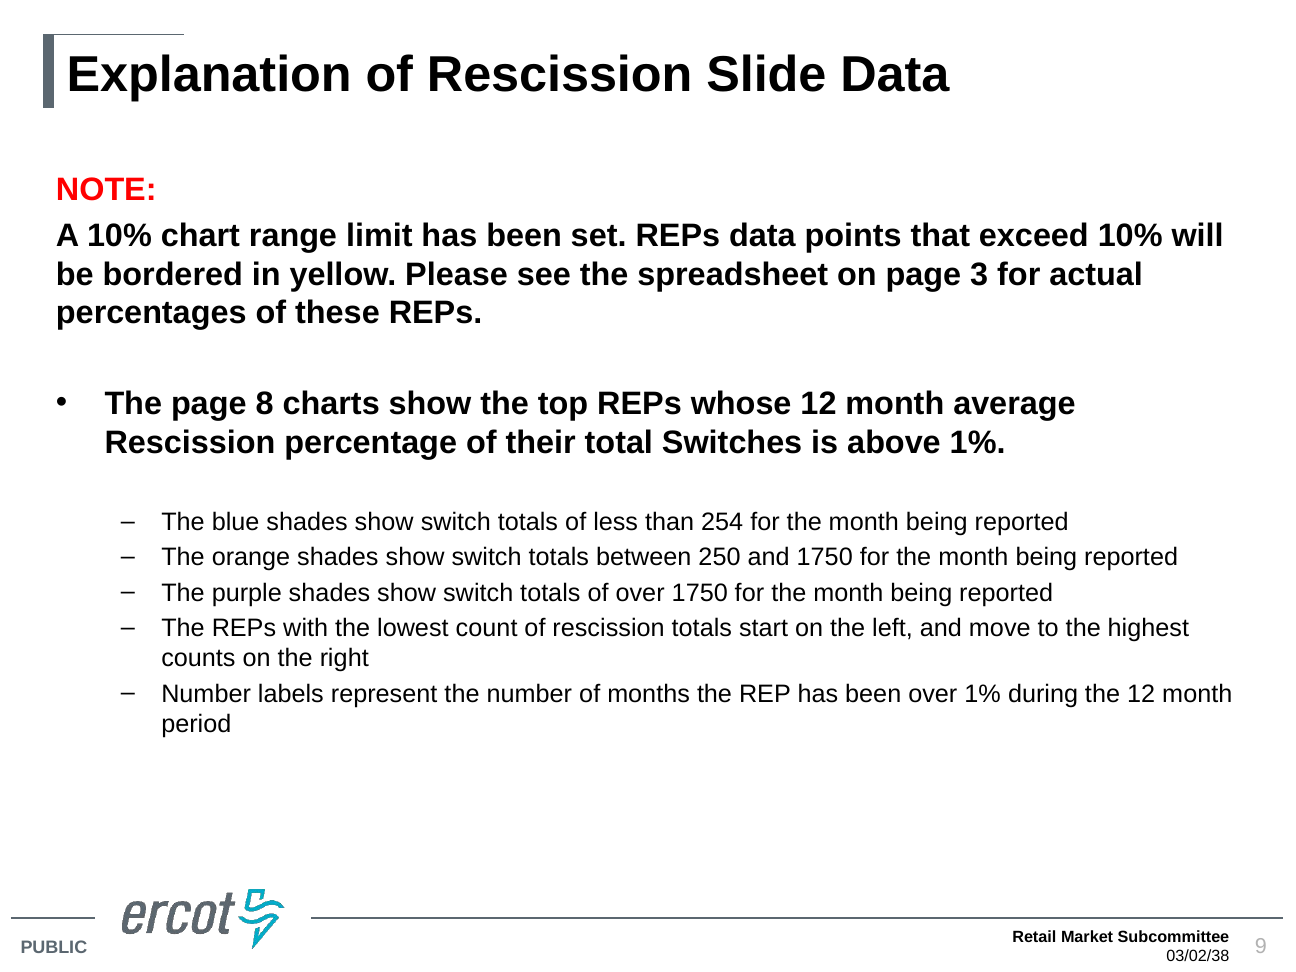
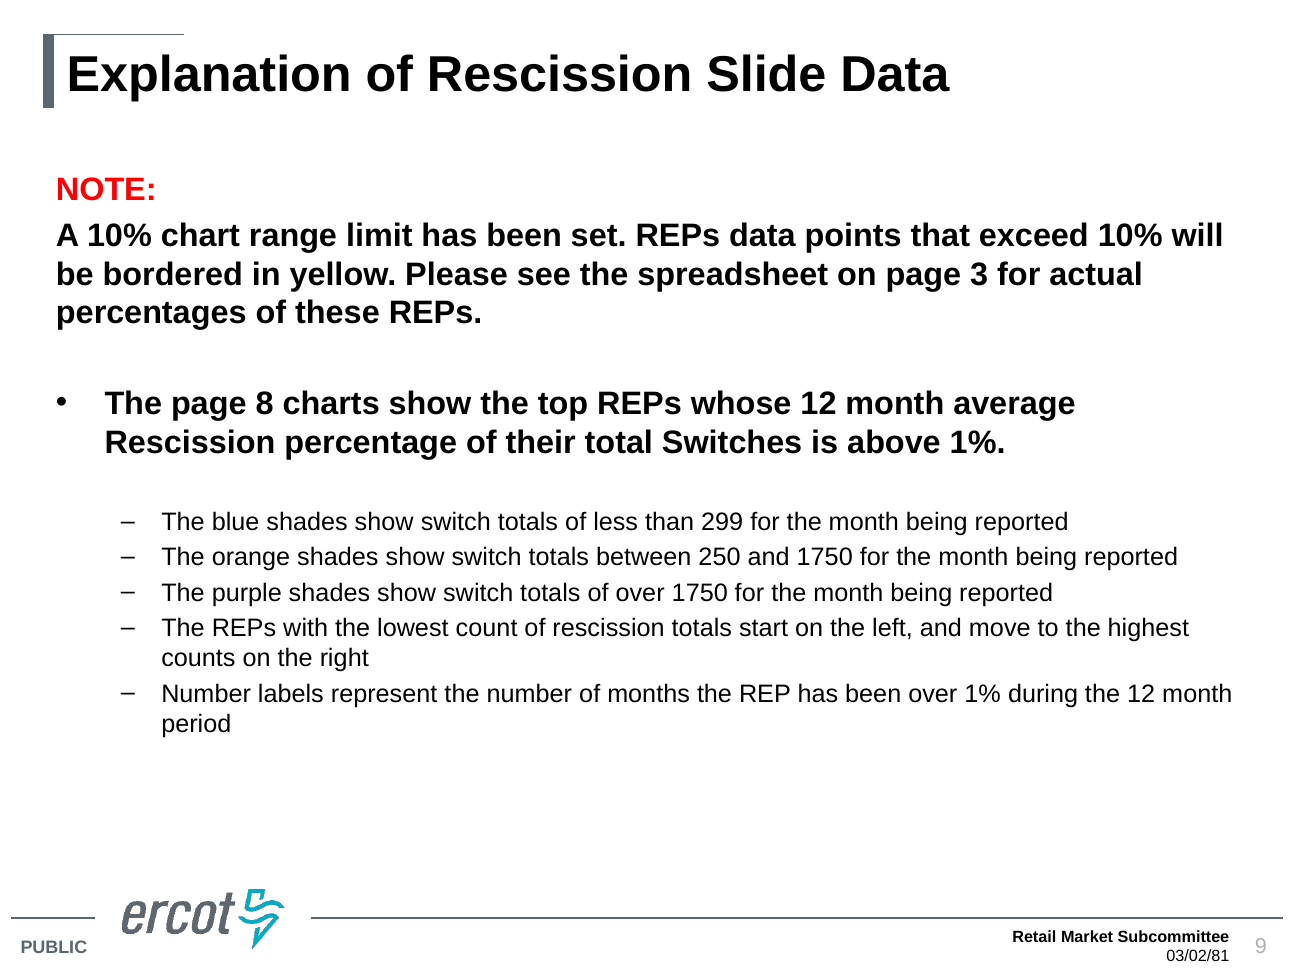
254: 254 -> 299
03/02/38: 03/02/38 -> 03/02/81
